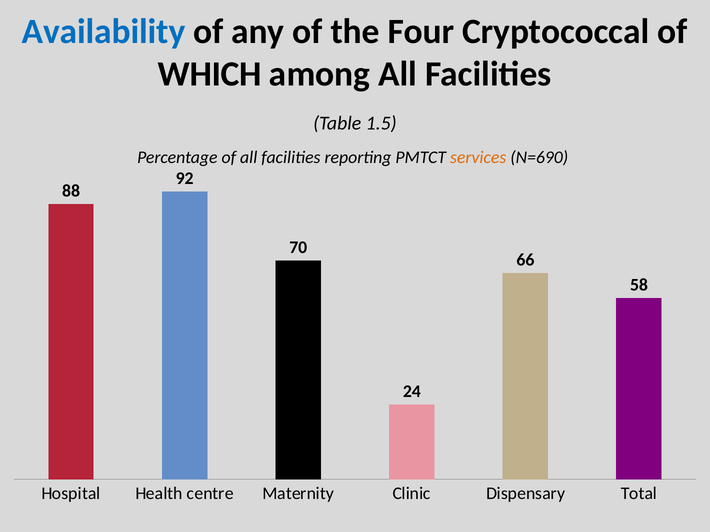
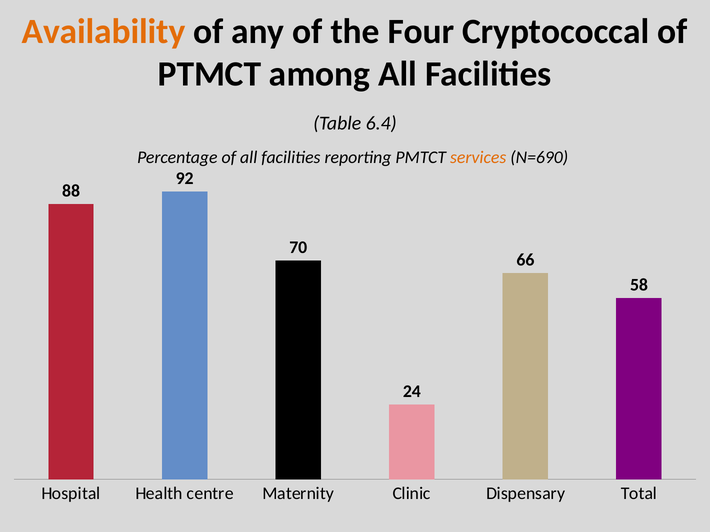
Availability colour: blue -> orange
WHICH: WHICH -> PTMCT
1.5: 1.5 -> 6.4
